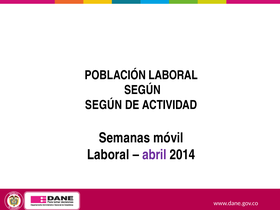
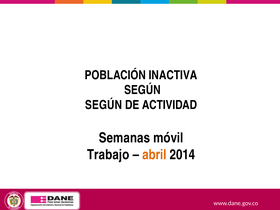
POBLACIÓN LABORAL: LABORAL -> INACTIVA
Laboral at (108, 155): Laboral -> Trabajo
abril colour: purple -> orange
